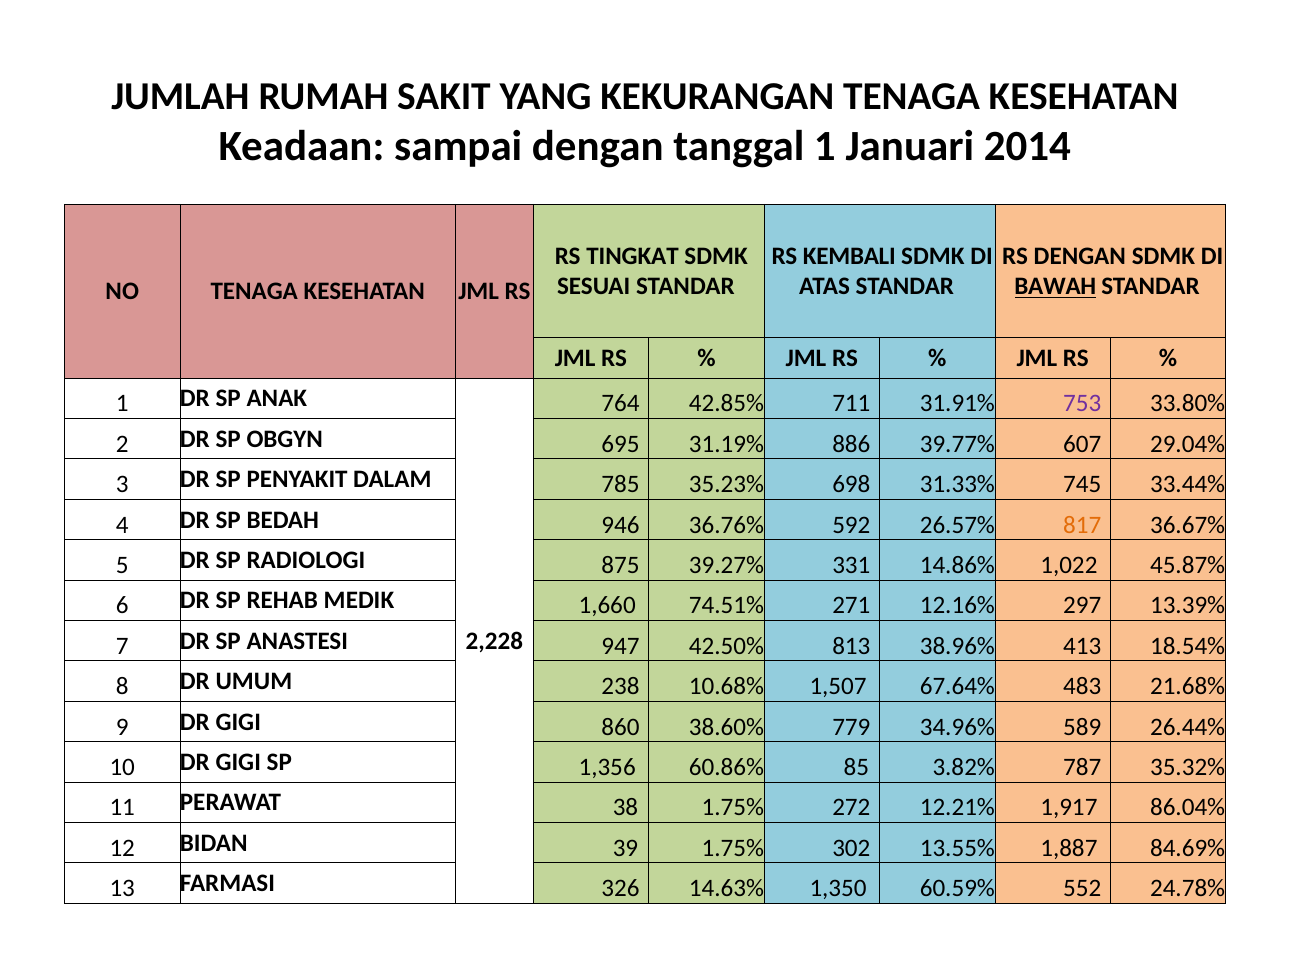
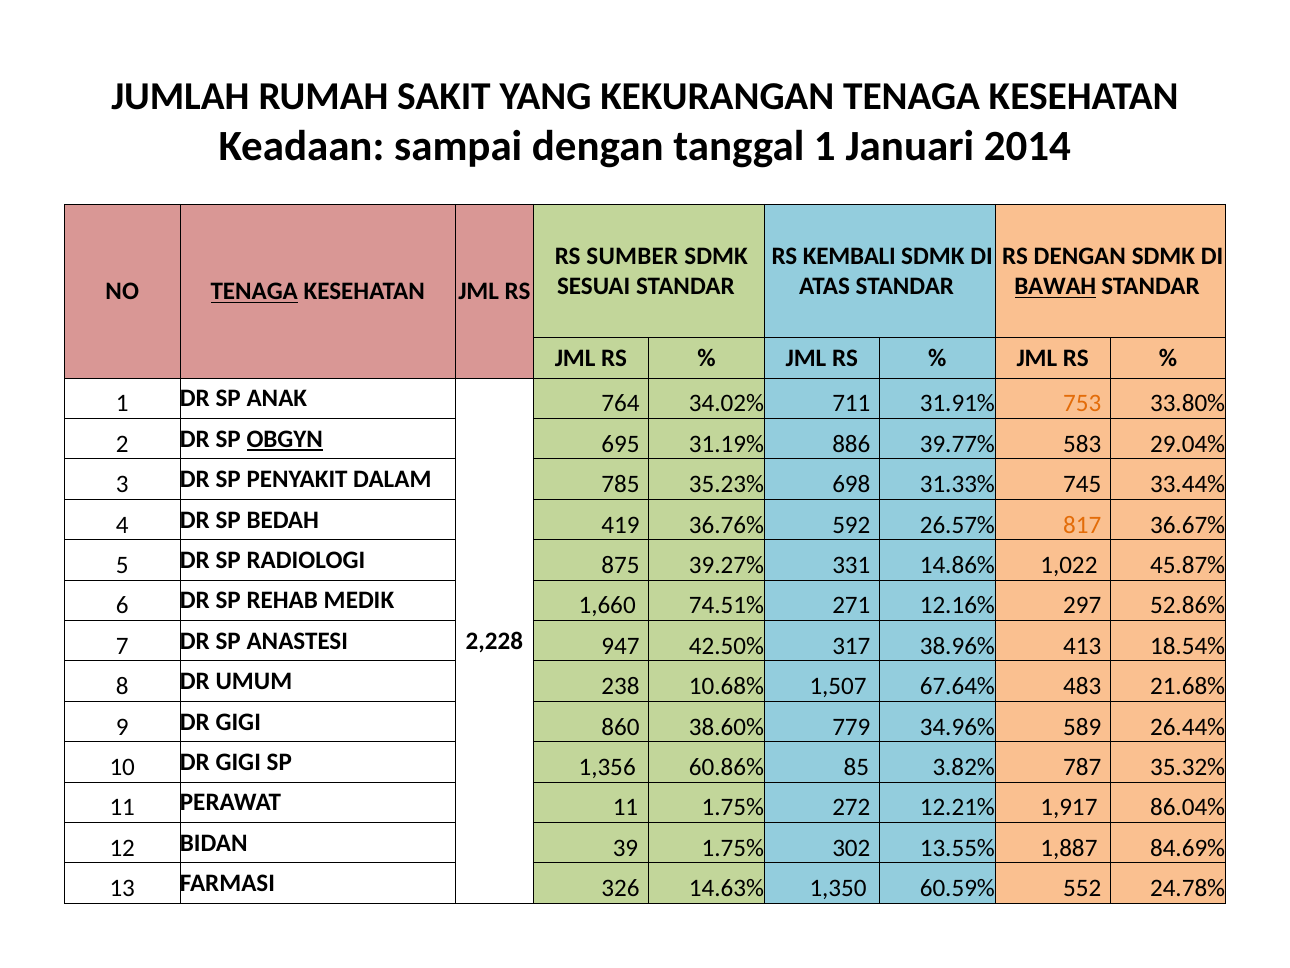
TINGKAT: TINGKAT -> SUMBER
TENAGA at (254, 291) underline: none -> present
42.85%: 42.85% -> 34.02%
753 colour: purple -> orange
OBGYN underline: none -> present
607: 607 -> 583
946: 946 -> 419
13.39%: 13.39% -> 52.86%
813: 813 -> 317
PERAWAT 38: 38 -> 11
